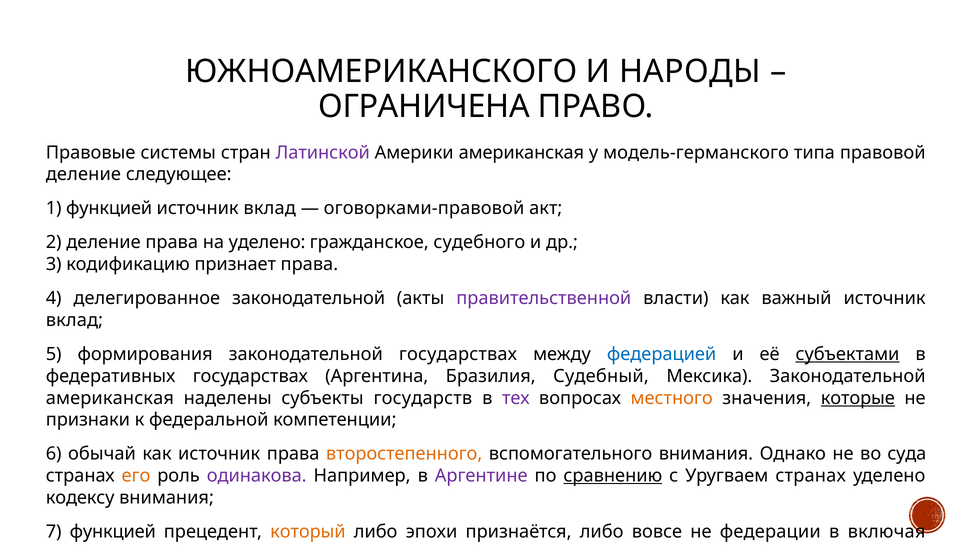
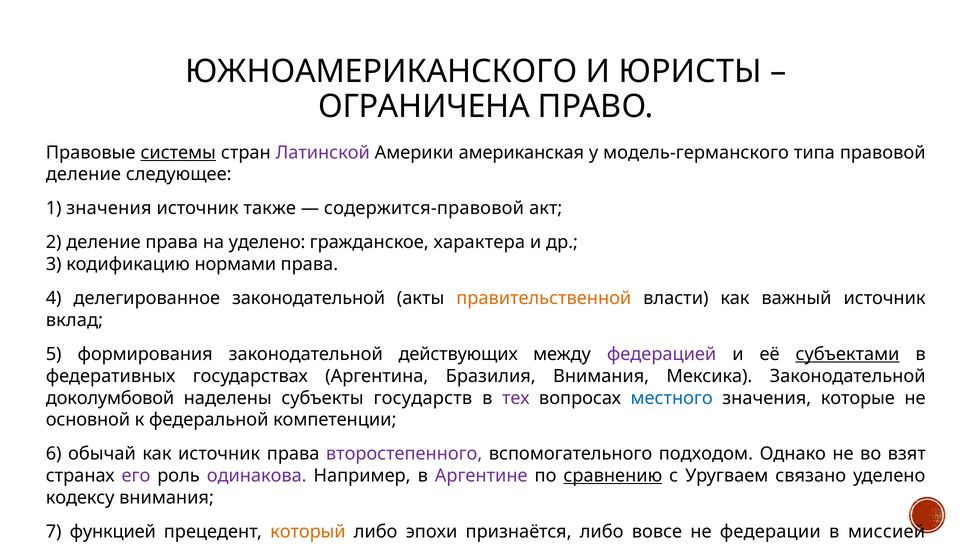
НАРОДЫ: НАРОДЫ -> ЮРИСТЫ
системы underline: none -> present
1 функцией: функцией -> значения
вклад at (270, 208): вклад -> также
оговорками-правовой: оговорками-правовой -> содержится-правовой
судебного: судебного -> характера
признает: признает -> нормами
правительственной colour: purple -> orange
законодательной государствах: государствах -> действующих
федерацией colour: blue -> purple
Бразилия Судебный: Судебный -> Внимания
американская at (110, 398): американская -> доколумбовой
местного colour: orange -> blue
которые underline: present -> none
признаки: признаки -> основной
второстепенного colour: orange -> purple
вспомогательного внимания: внимания -> подходом
суда: суда -> взят
его colour: orange -> purple
Уругваем странах: странах -> связано
включая: включая -> миссией
